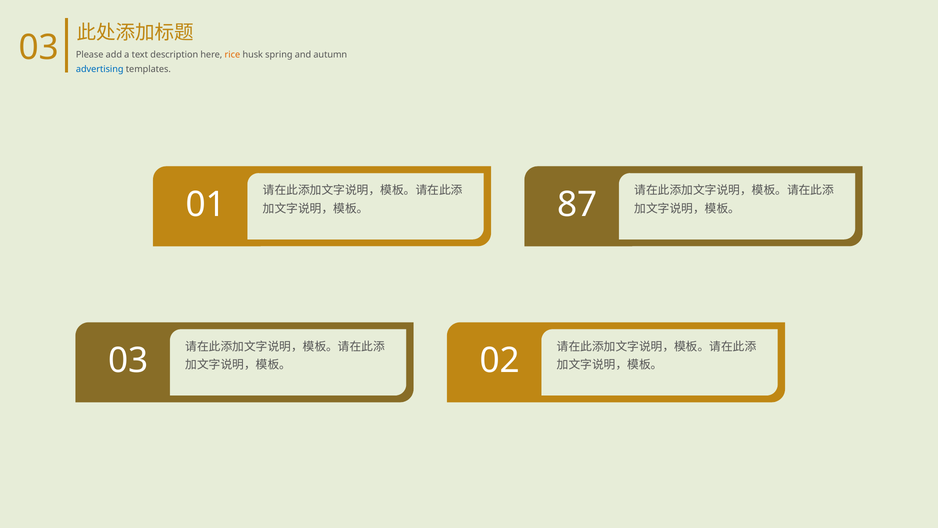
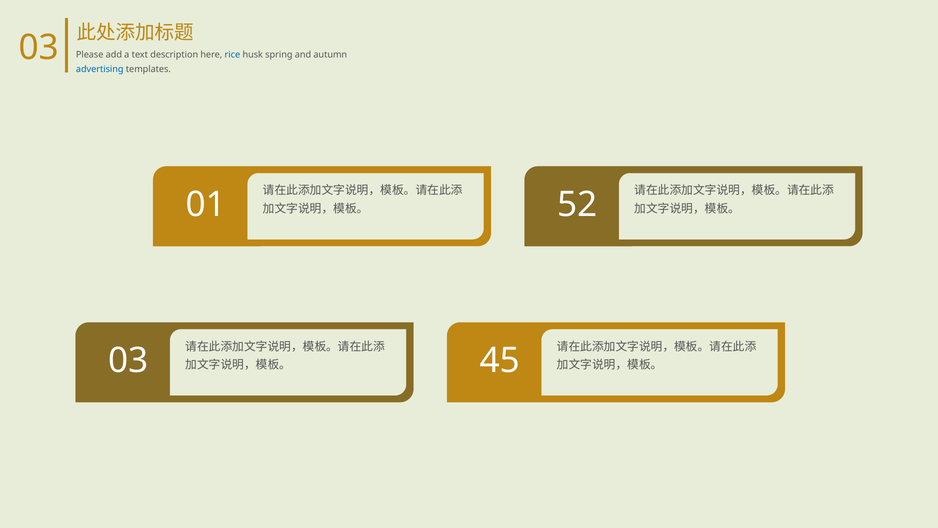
rice colour: orange -> blue
87: 87 -> 52
02: 02 -> 45
